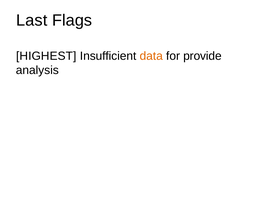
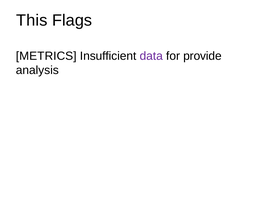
Last: Last -> This
HIGHEST: HIGHEST -> METRICS
data colour: orange -> purple
